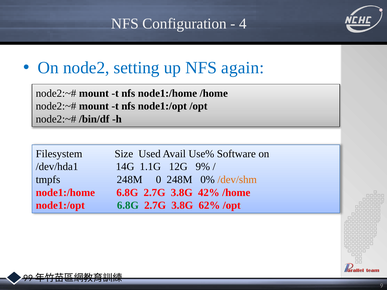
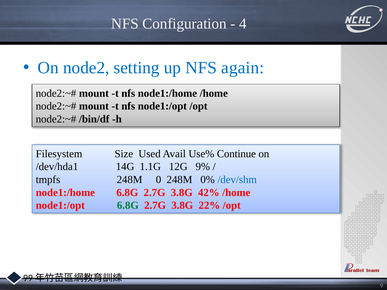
Software: Software -> Continue
/dev/shm colour: orange -> blue
62%: 62% -> 22%
